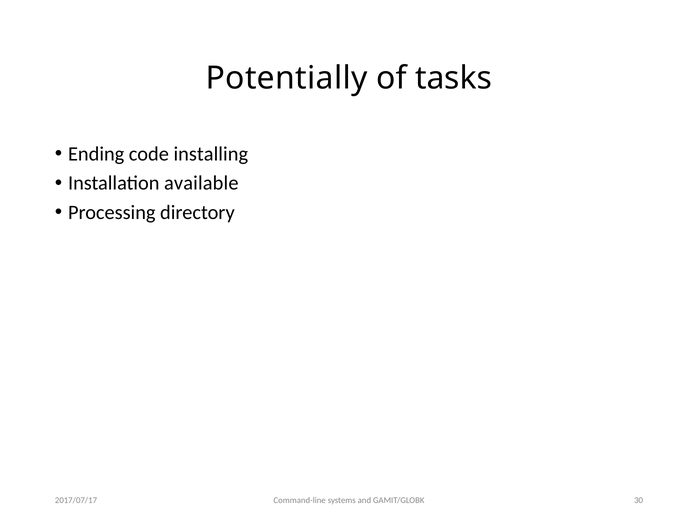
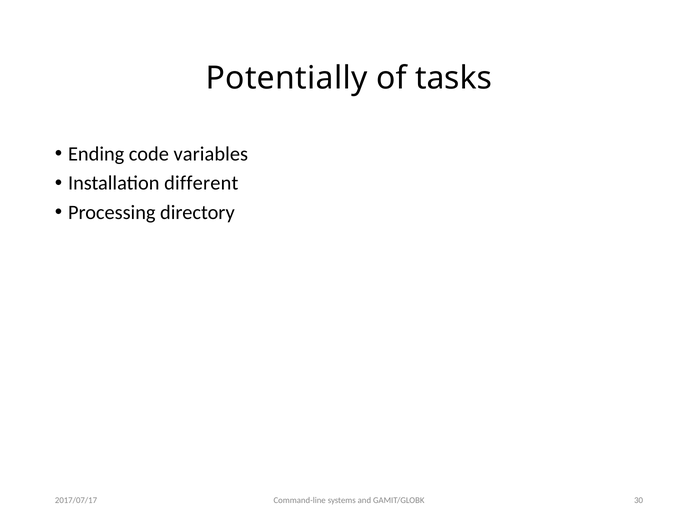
installing: installing -> variables
available: available -> different
